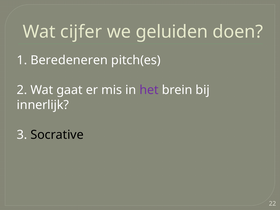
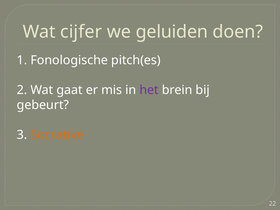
Beredeneren: Beredeneren -> Fonologische
innerlijk: innerlijk -> gebeurt
Socrative colour: black -> orange
